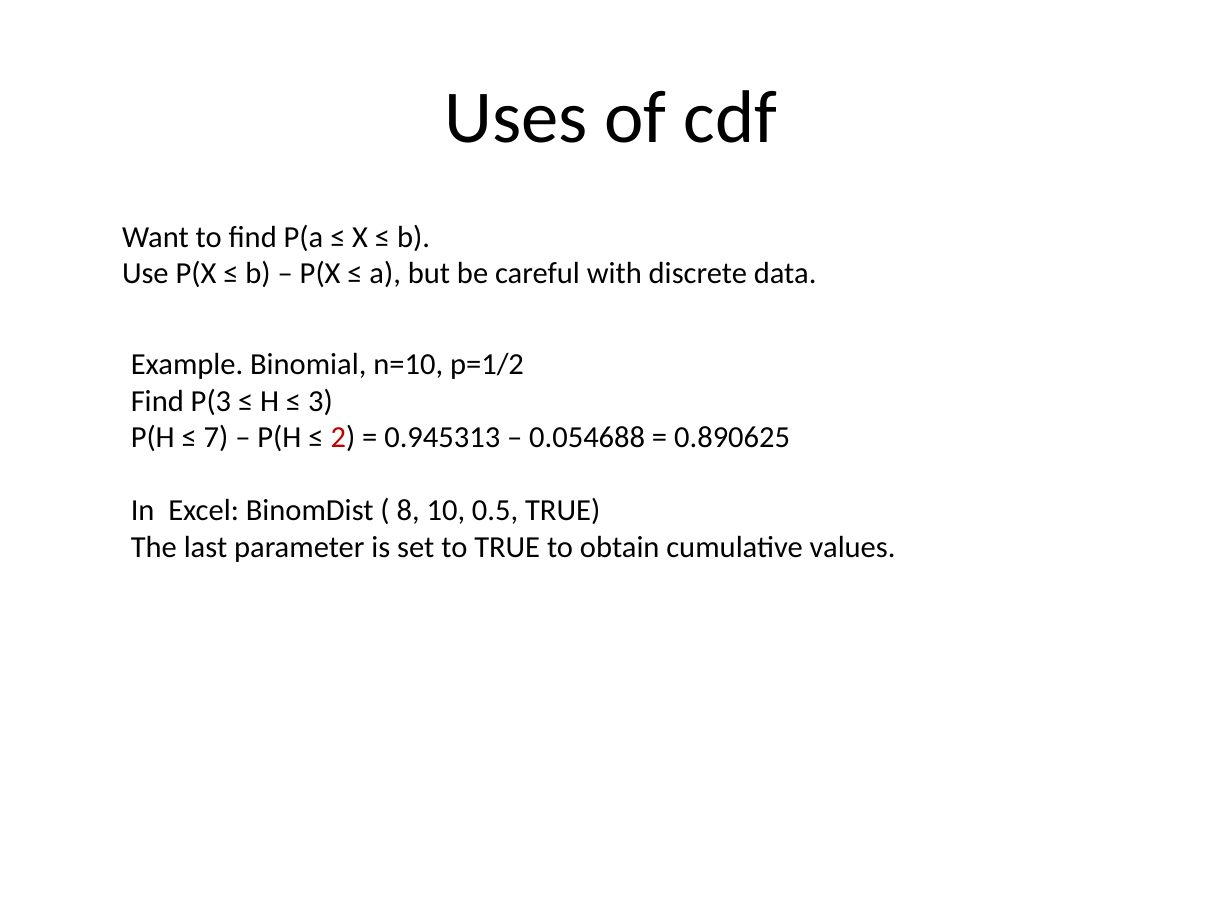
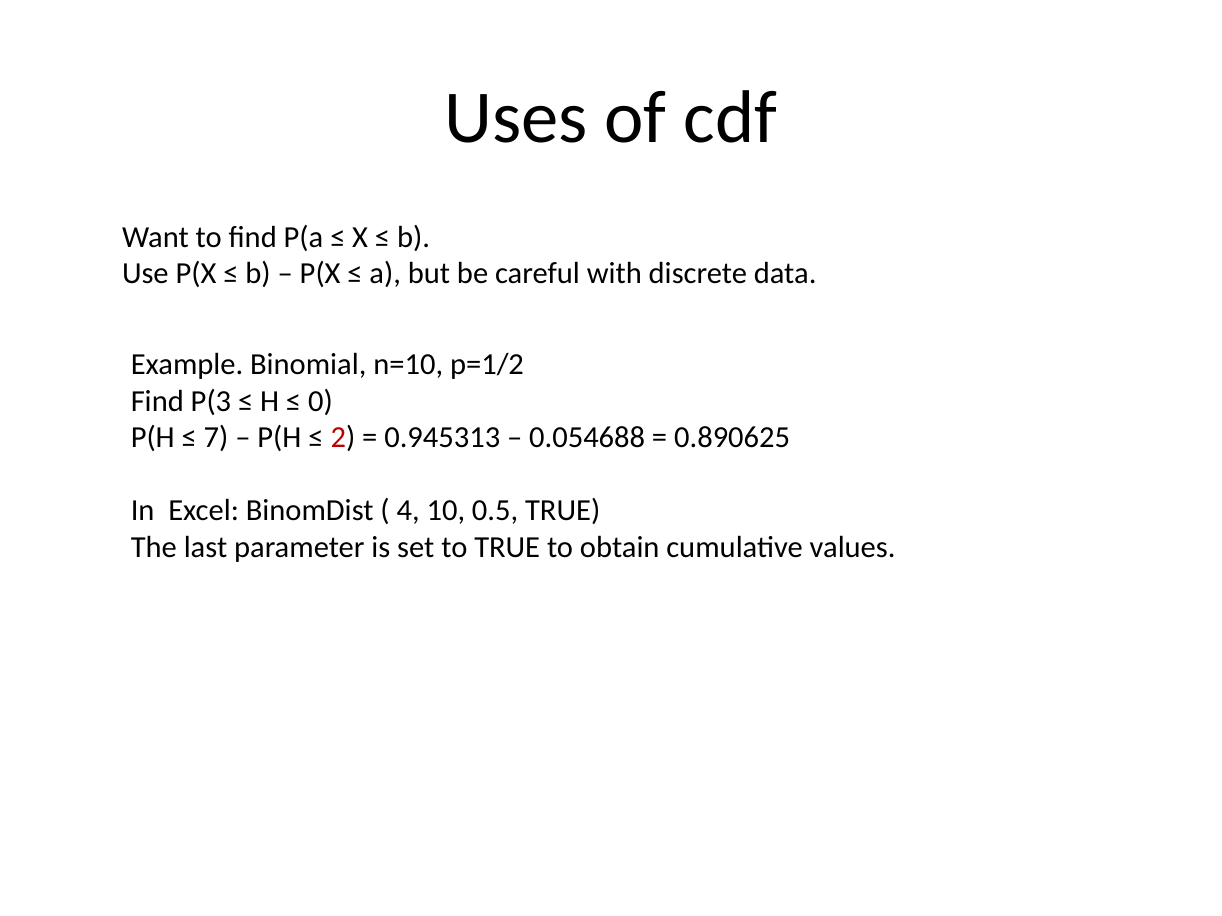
3: 3 -> 0
8: 8 -> 4
